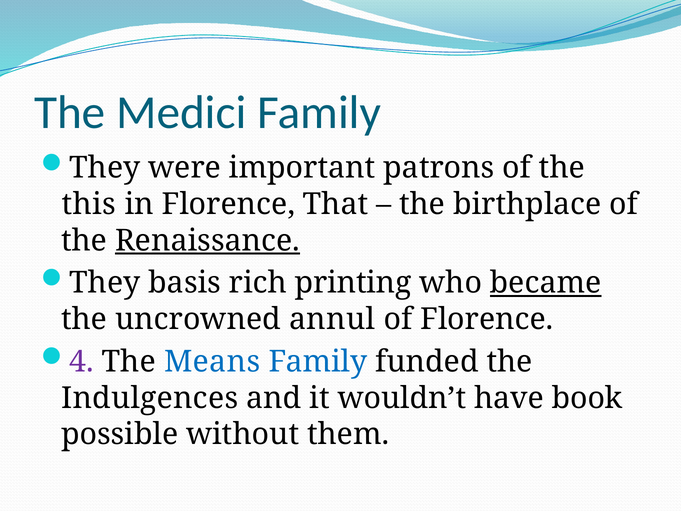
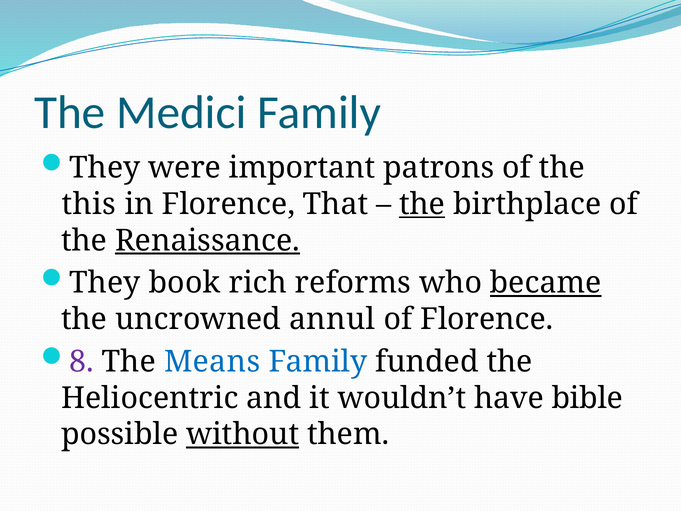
the at (422, 204) underline: none -> present
basis: basis -> book
printing: printing -> reforms
4: 4 -> 8
Indulgences: Indulgences -> Heliocentric
book: book -> bible
without underline: none -> present
